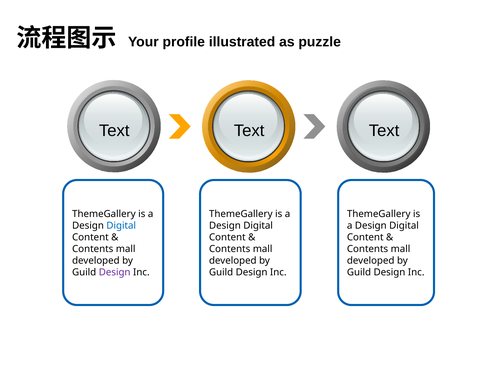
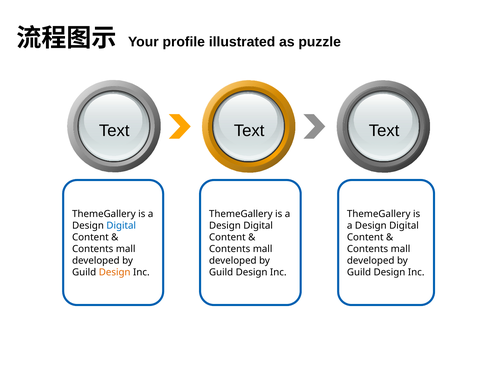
Design at (115, 272) colour: purple -> orange
